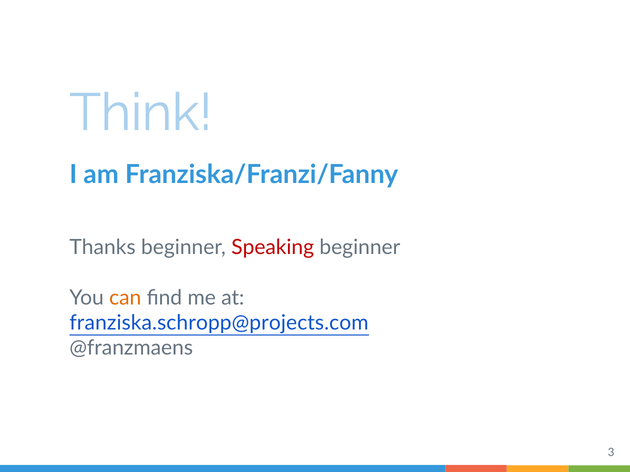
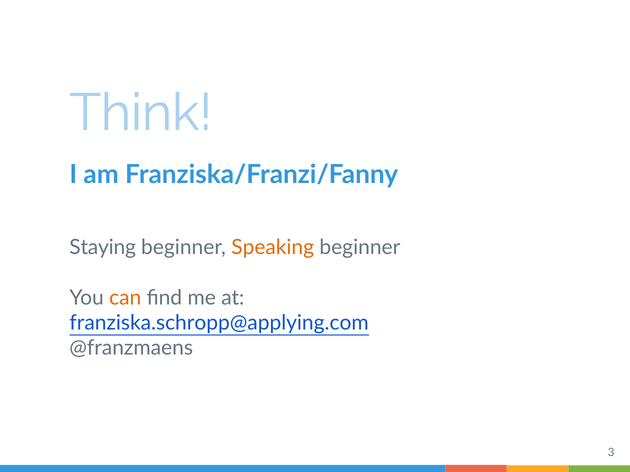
Thanks: Thanks -> Staying
Speaking colour: red -> orange
franziska.schropp@projects.com: franziska.schropp@projects.com -> franziska.schropp@applying.com
